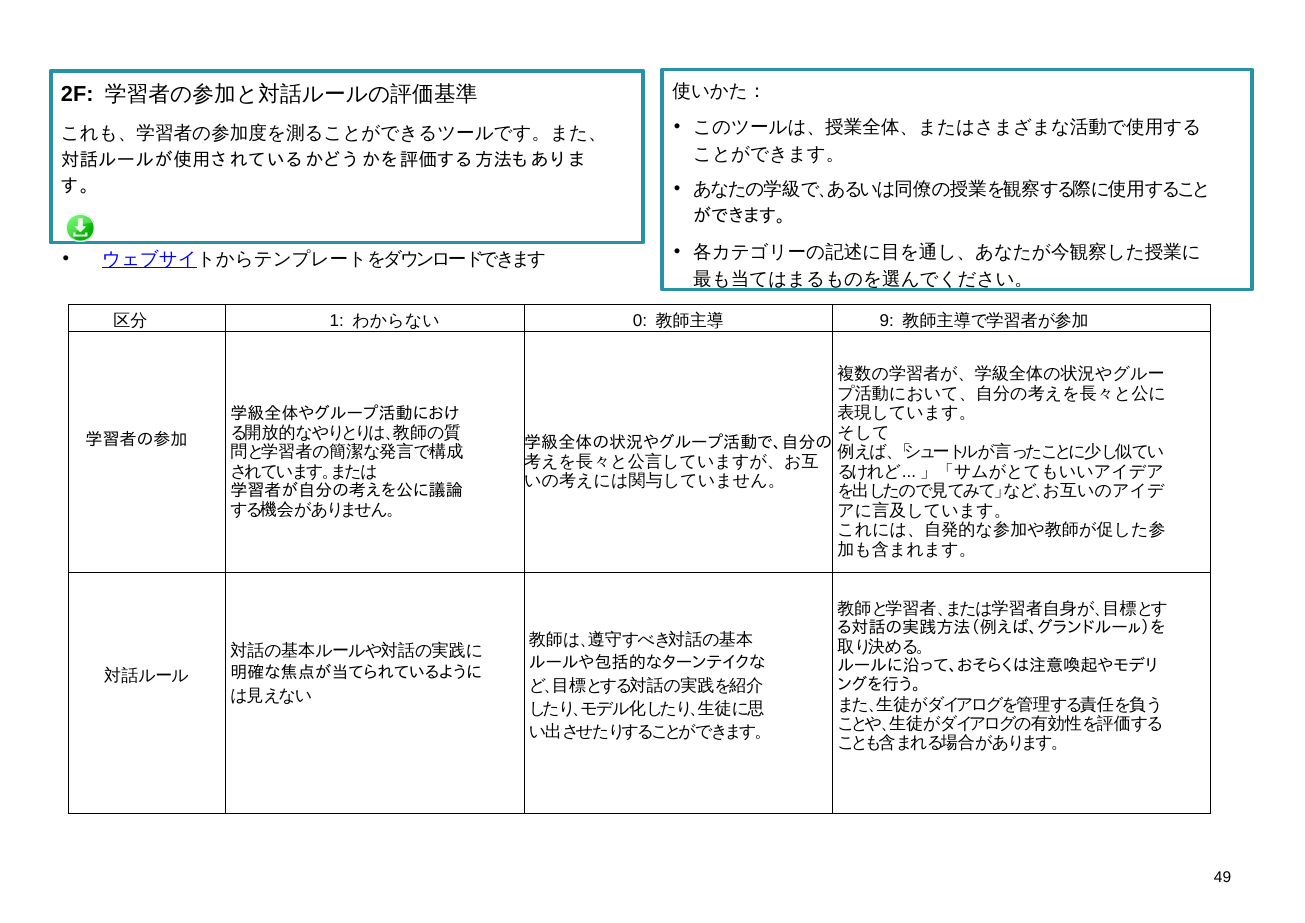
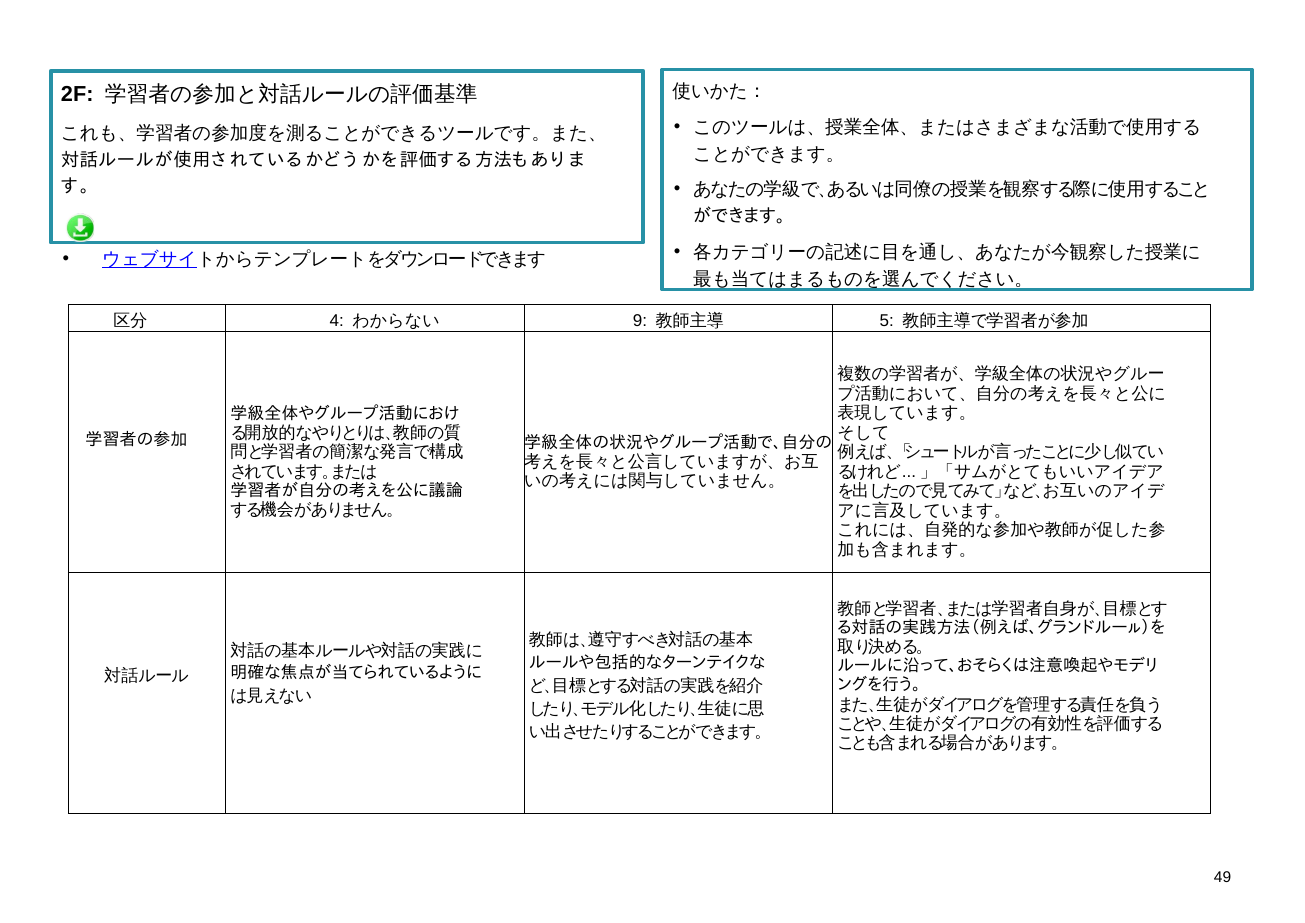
1: 1 -> 4
0: 0 -> 9
9: 9 -> 5
